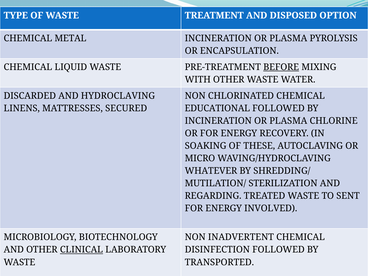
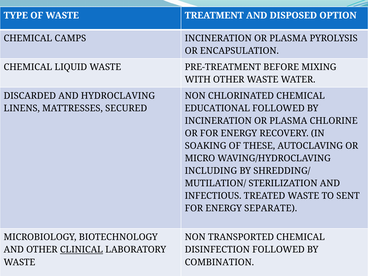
METAL: METAL -> CAMPS
BEFORE underline: present -> none
WHATEVER: WHATEVER -> INCLUDING
REGARDING: REGARDING -> INFECTIOUS
INVOLVED: INVOLVED -> SEPARATE
INADVERTENT: INADVERTENT -> TRANSPORTED
TRANSPORTED: TRANSPORTED -> COMBINATION
